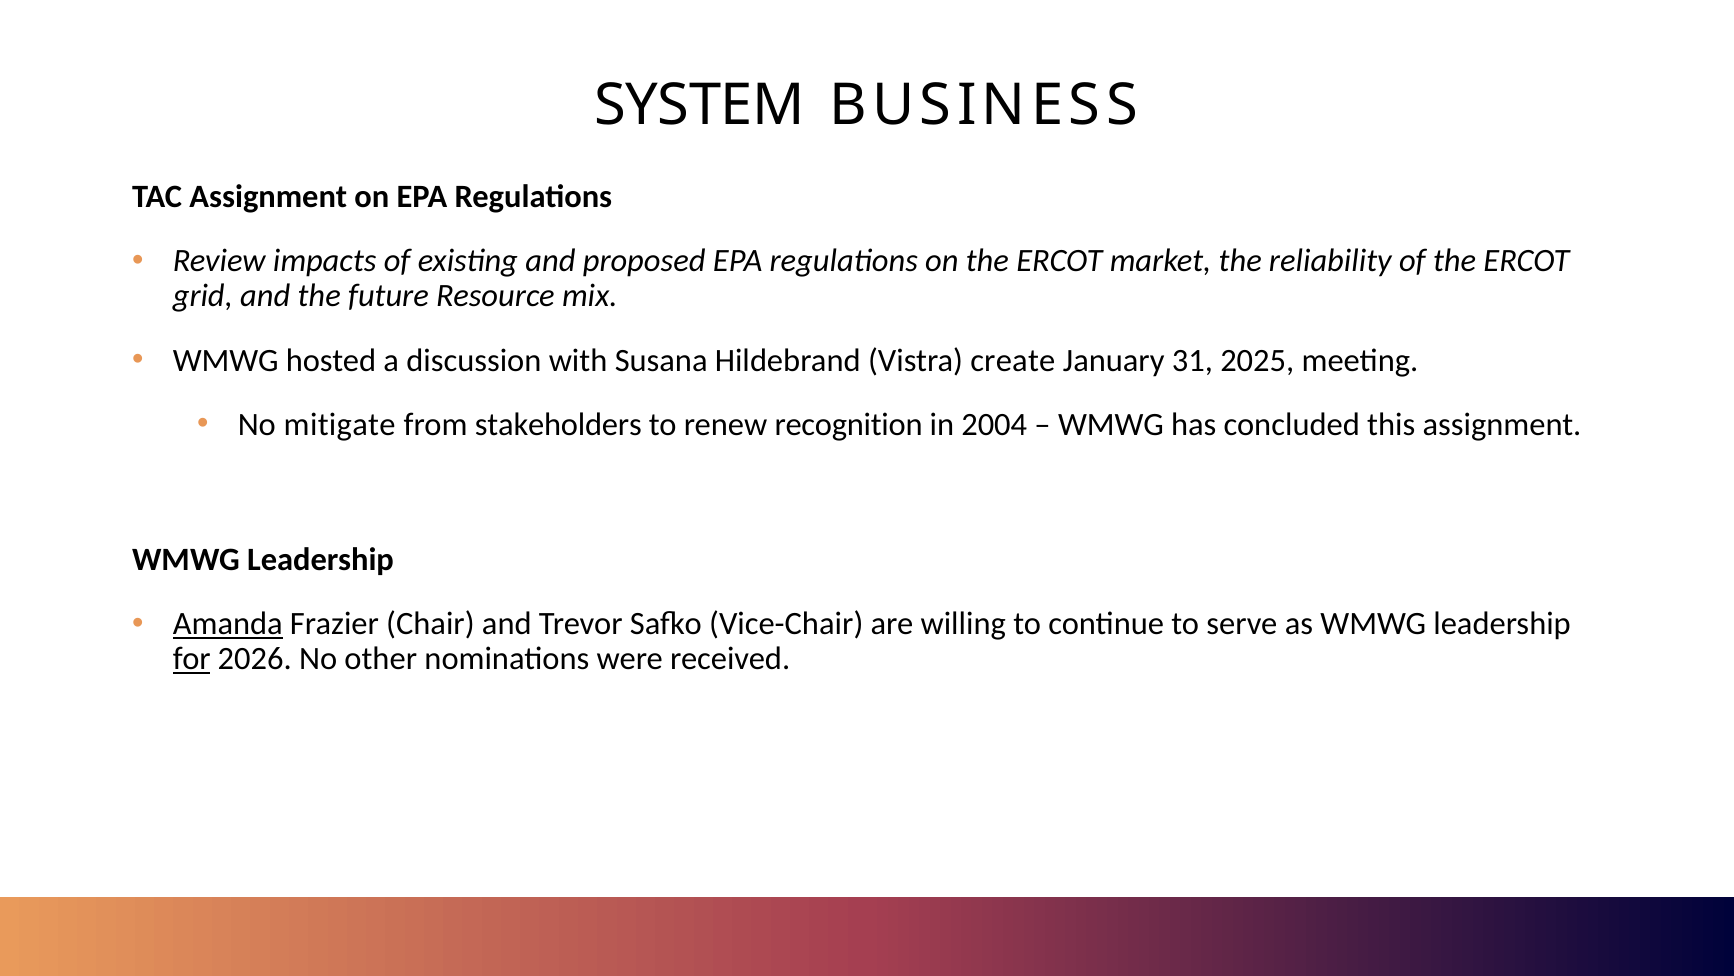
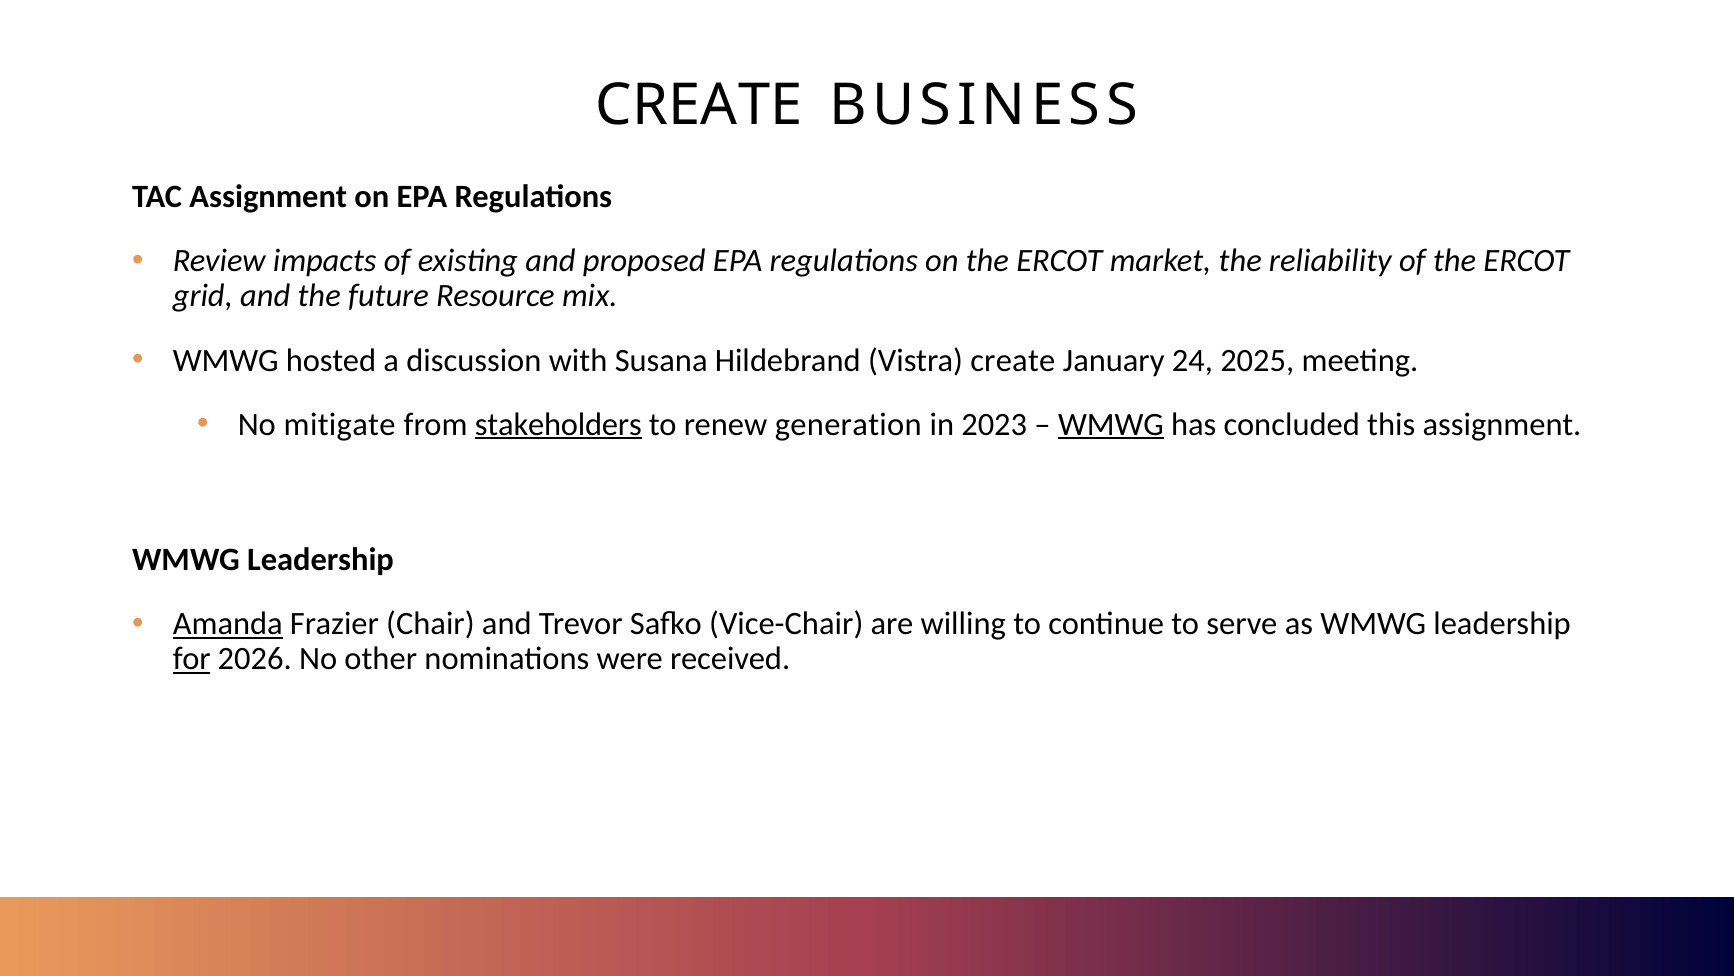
SYSTEM at (700, 106): SYSTEM -> CREATE
31: 31 -> 24
stakeholders underline: none -> present
recognition: recognition -> generation
2004: 2004 -> 2023
WMWG at (1111, 424) underline: none -> present
